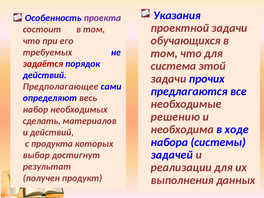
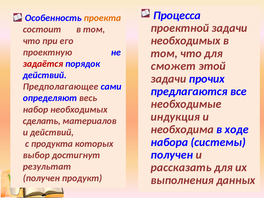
Указания: Указания -> Процесса
проекта colour: purple -> orange
обучающихся at (186, 41): обучающихся -> необходимых
требуемых: требуемых -> проектную
система: система -> сможет
решению: решению -> индукция
задачей at (172, 155): задачей -> получен
реализации: реализации -> рассказать
